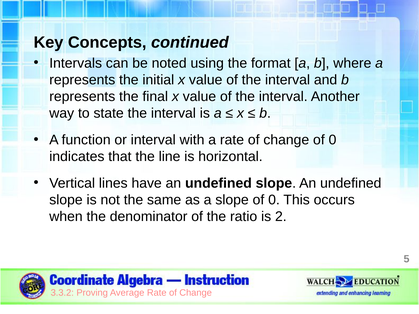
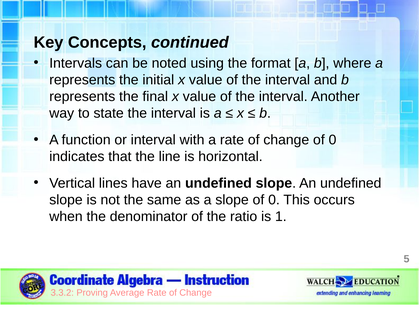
2: 2 -> 1
